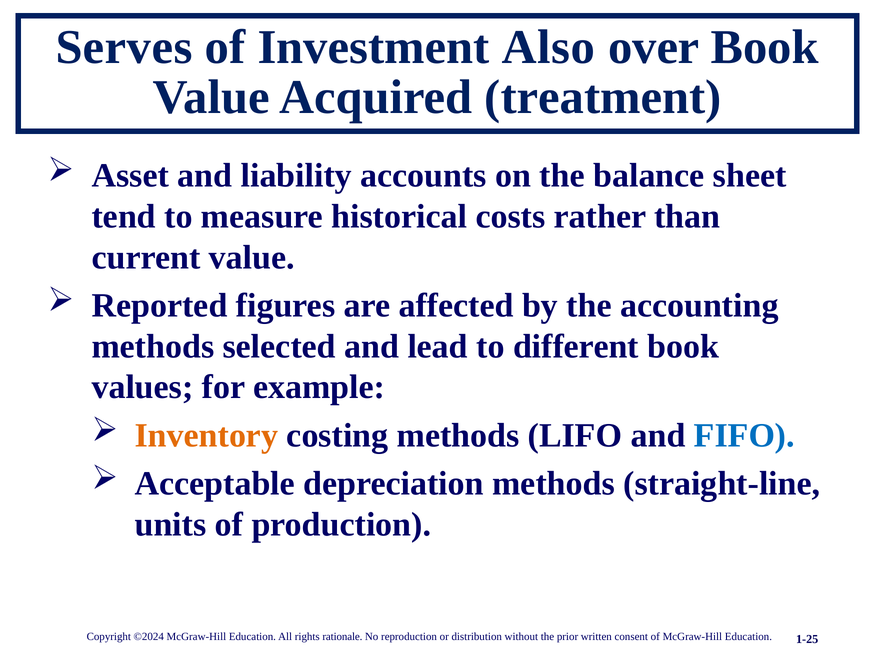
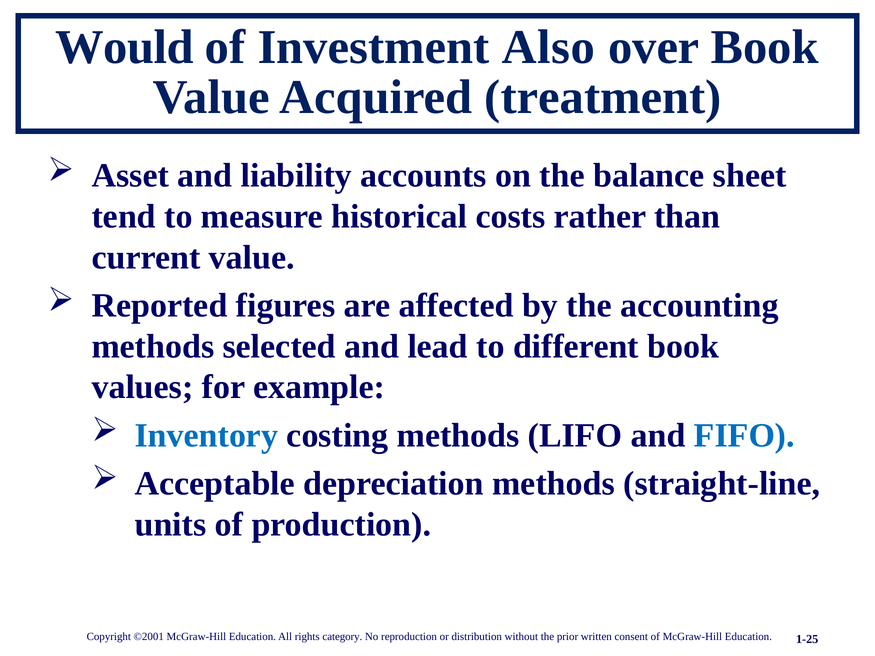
Serves: Serves -> Would
Inventory colour: orange -> blue
©2024: ©2024 -> ©2001
rationale: rationale -> category
